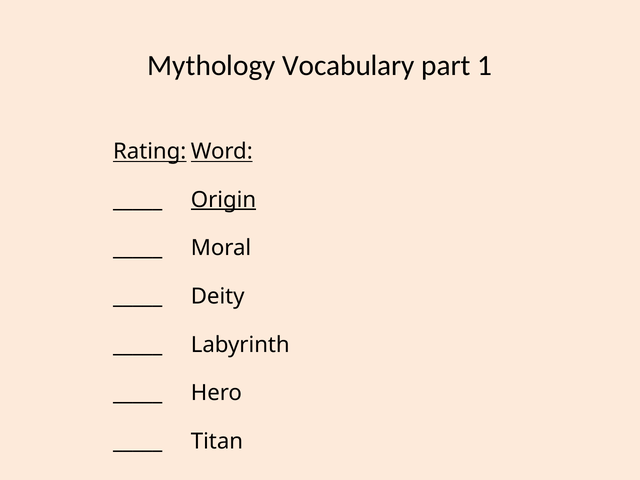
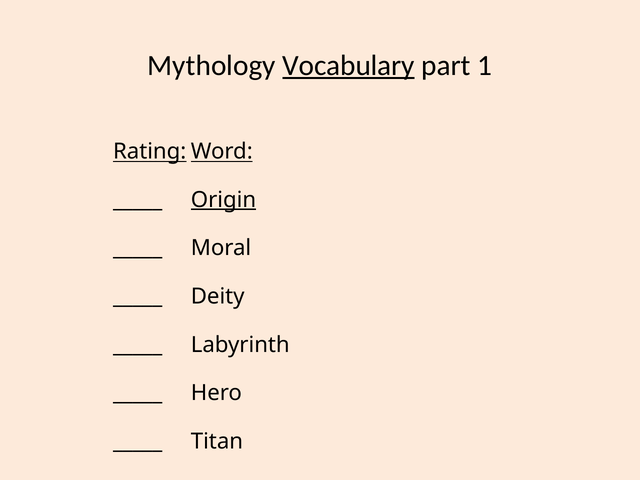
Vocabulary underline: none -> present
